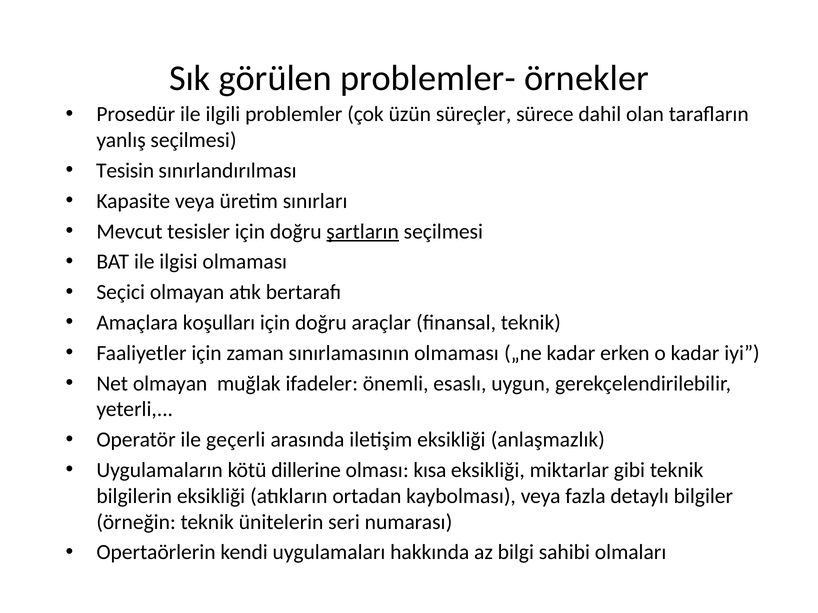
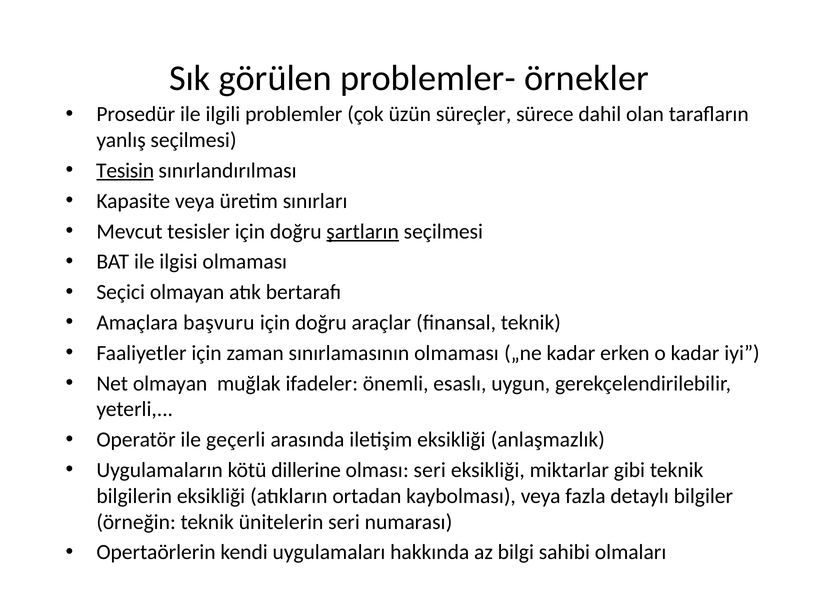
Tesisin underline: none -> present
koşulları: koşulları -> başvuru
olması kısa: kısa -> seri
